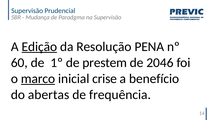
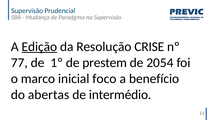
PENA: PENA -> CRISE
60: 60 -> 77
2046: 2046 -> 2054
marco underline: present -> none
crise: crise -> foco
frequência: frequência -> intermédio
